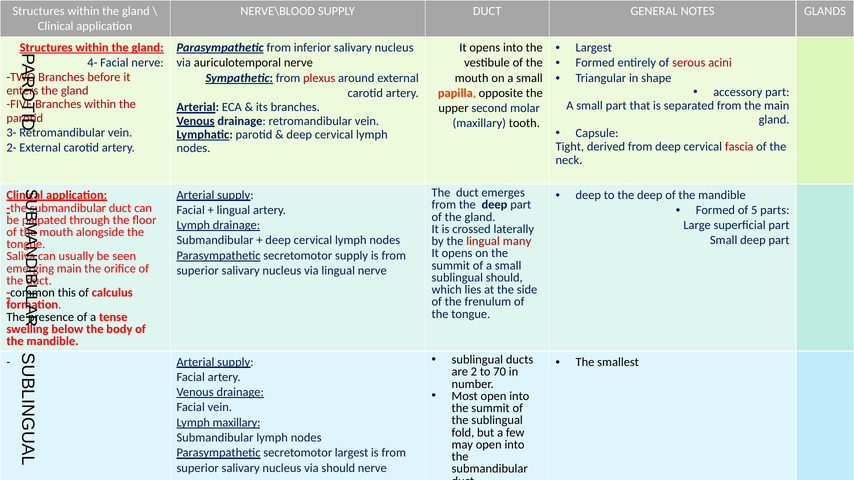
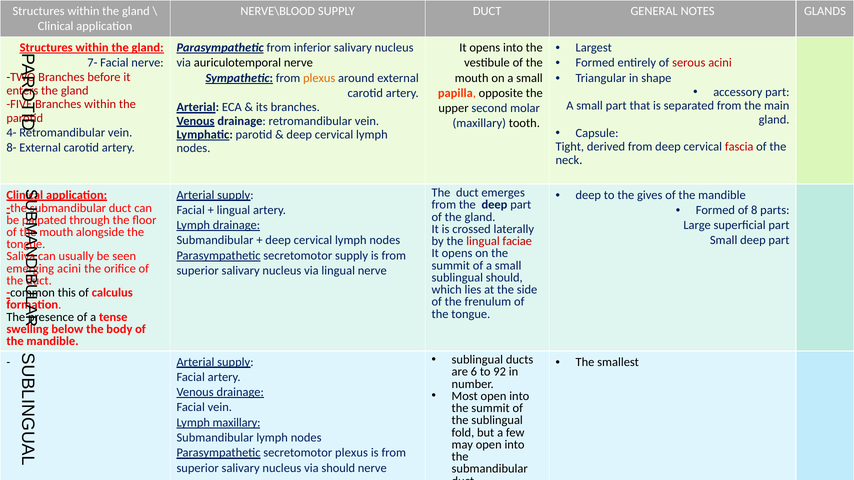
4-: 4- -> 7-
plexus at (319, 78) colour: red -> orange
3-: 3- -> 4-
2-: 2- -> 8-
to the deep: deep -> gives
5: 5 -> 8
many: many -> faciae
main at (69, 269): main -> acini
2: 2 -> 6
70: 70 -> 92
secretomotor largest: largest -> plexus
